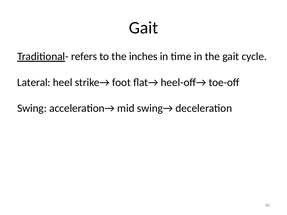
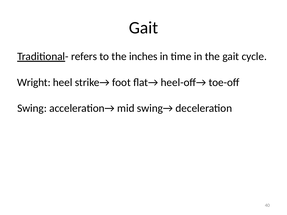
Lateral: Lateral -> Wright
